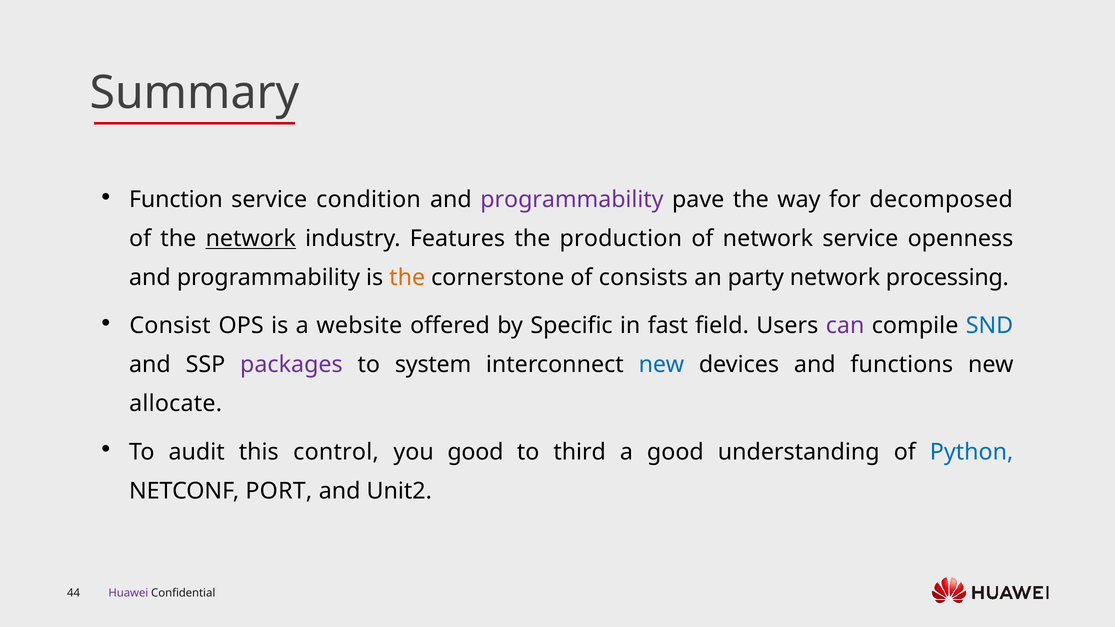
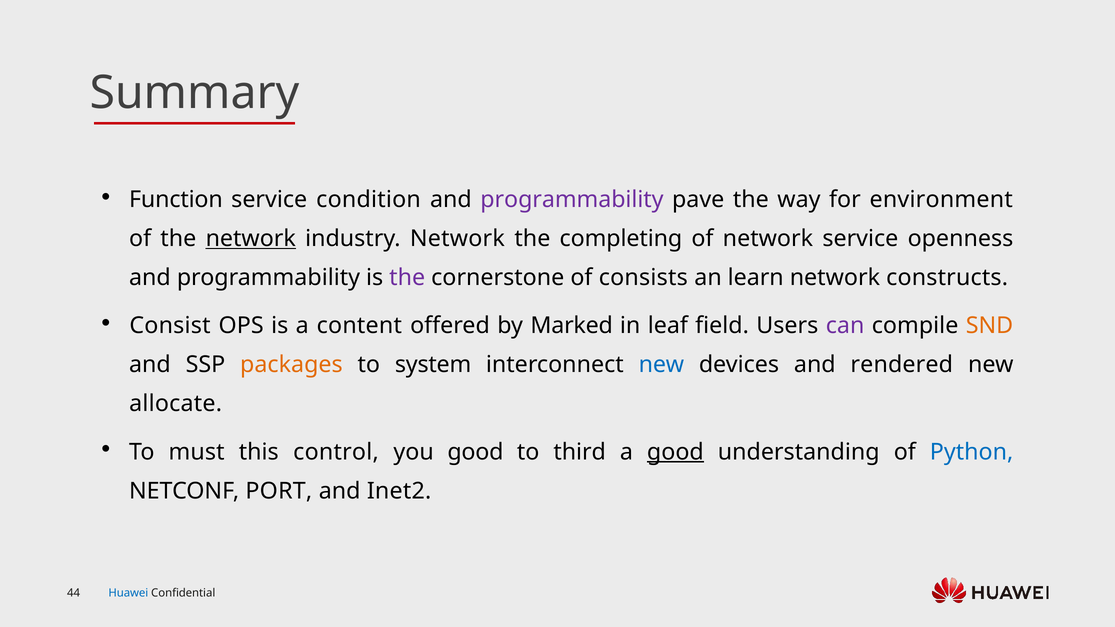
decomposed: decomposed -> environment
industry Features: Features -> Network
production: production -> completing
the at (407, 278) colour: orange -> purple
party: party -> learn
processing: processing -> constructs
website: website -> content
Specific: Specific -> Marked
fast: fast -> leaf
SND colour: blue -> orange
packages colour: purple -> orange
functions: functions -> rendered
audit: audit -> must
good at (675, 452) underline: none -> present
Unit2: Unit2 -> Inet2
Huawei colour: purple -> blue
